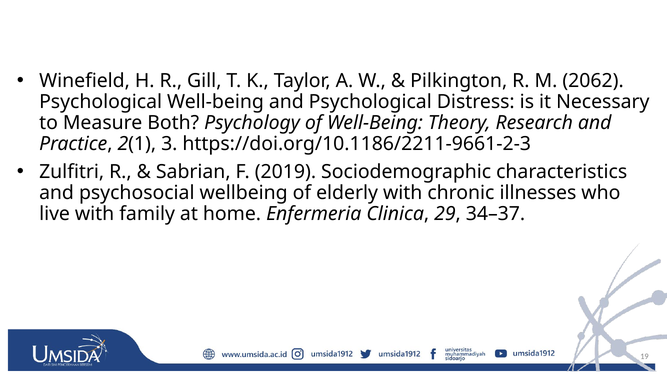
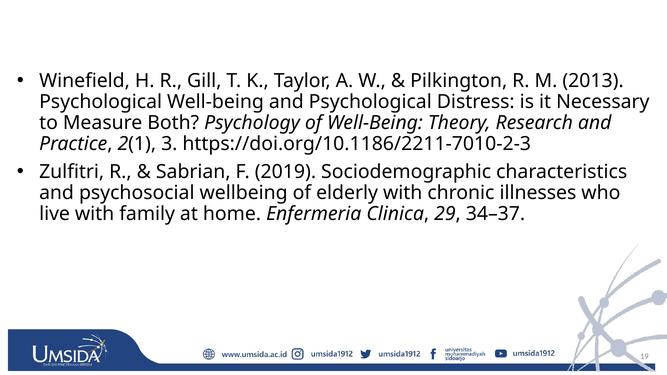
2062: 2062 -> 2013
https://doi.org/10.1186/2211-9661-2-3: https://doi.org/10.1186/2211-9661-2-3 -> https://doi.org/10.1186/2211-7010-2-3
